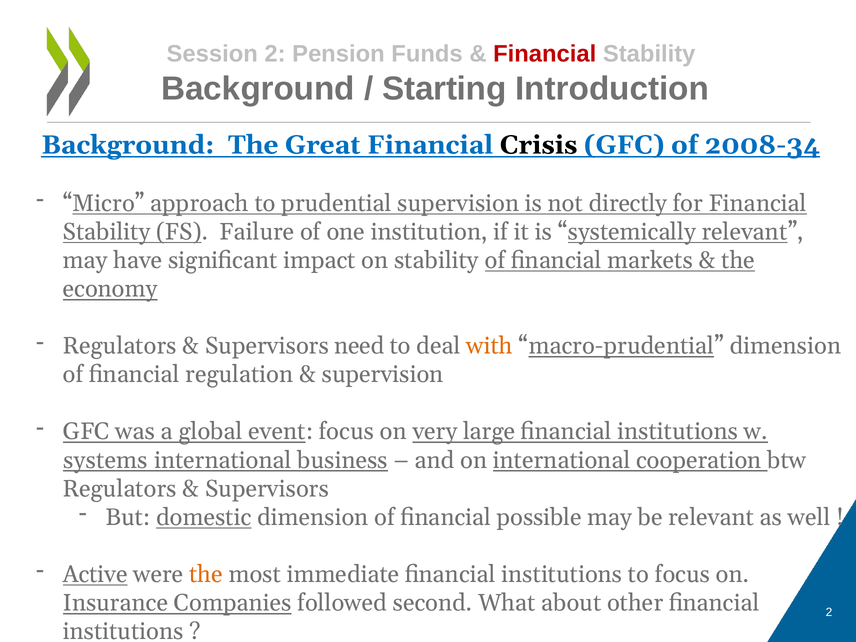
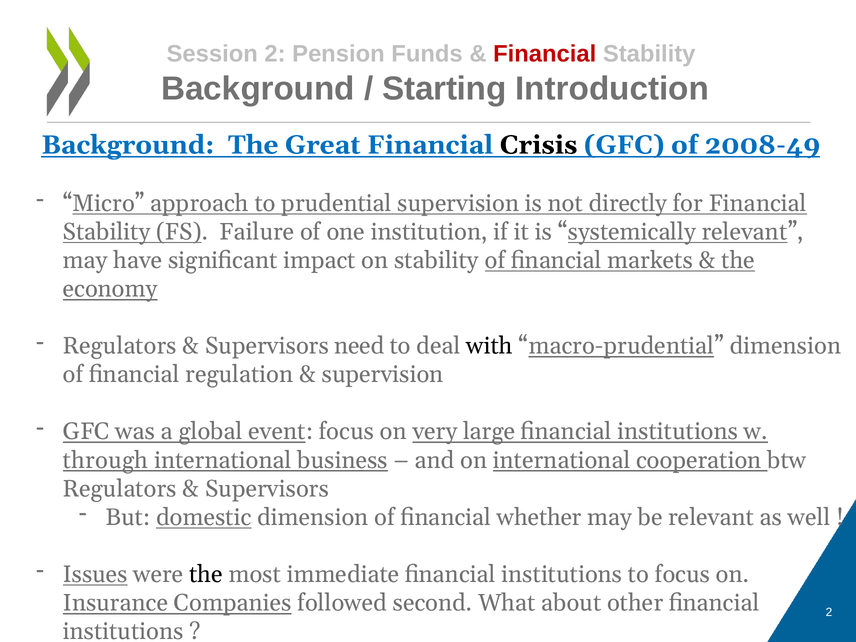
2008-34: 2008-34 -> 2008-49
with colour: orange -> black
systems: systems -> through
possible: possible -> whether
Active: Active -> Issues
the at (206, 574) colour: orange -> black
